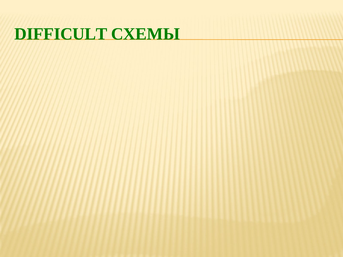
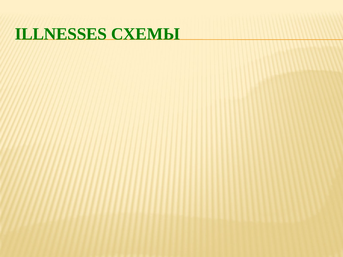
DIFFICULT: DIFFICULT -> ILLNESSES
